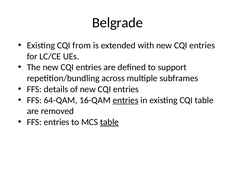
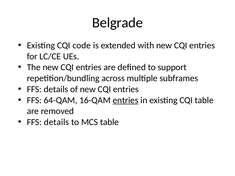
from: from -> code
entries at (57, 122): entries -> details
table at (109, 122) underline: present -> none
